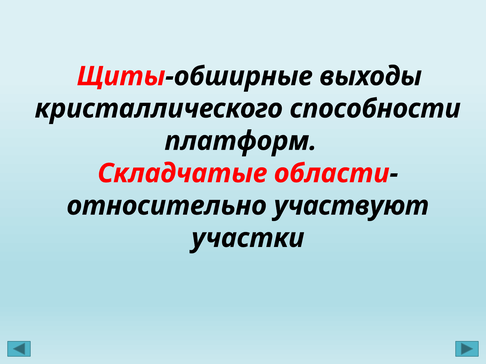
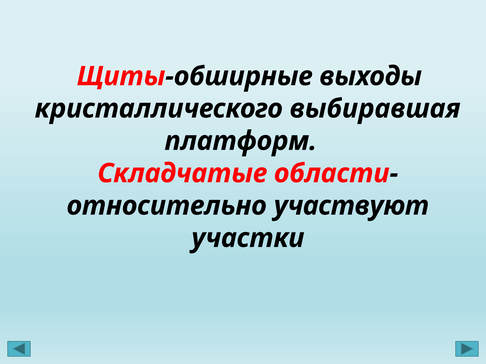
способности: способности -> выбиравшая
